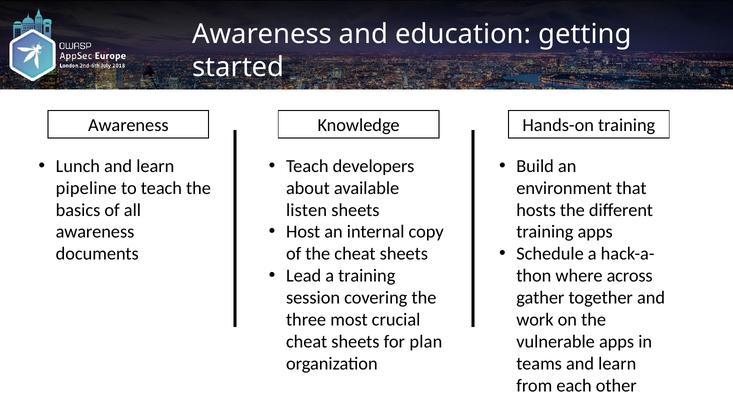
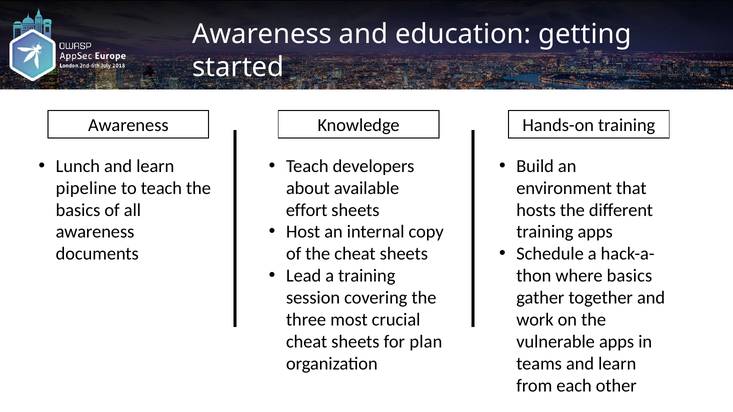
listen: listen -> effort
where across: across -> basics
